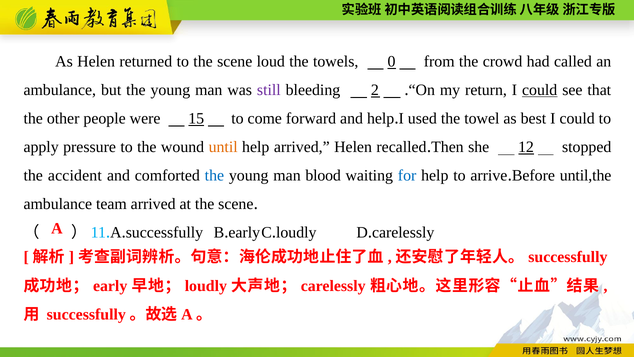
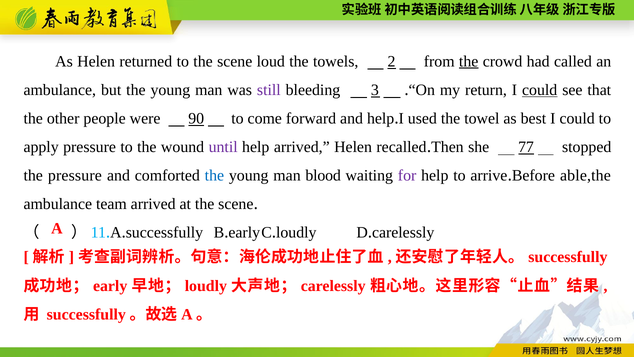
0: 0 -> 2
the at (469, 61) underline: none -> present
2: 2 -> 3
15: 15 -> 90
until colour: orange -> purple
12: 12 -> 77
the accident: accident -> pressure
for colour: blue -> purple
until,the: until,the -> able,the
